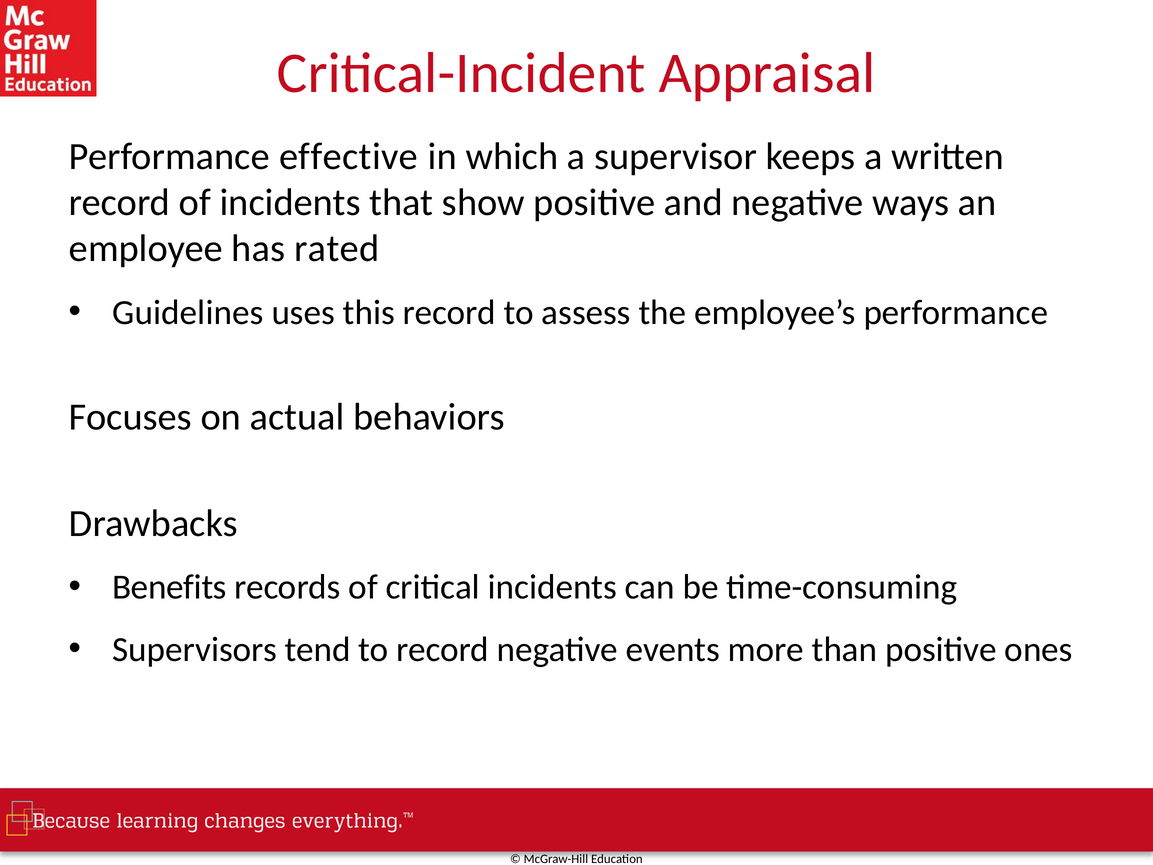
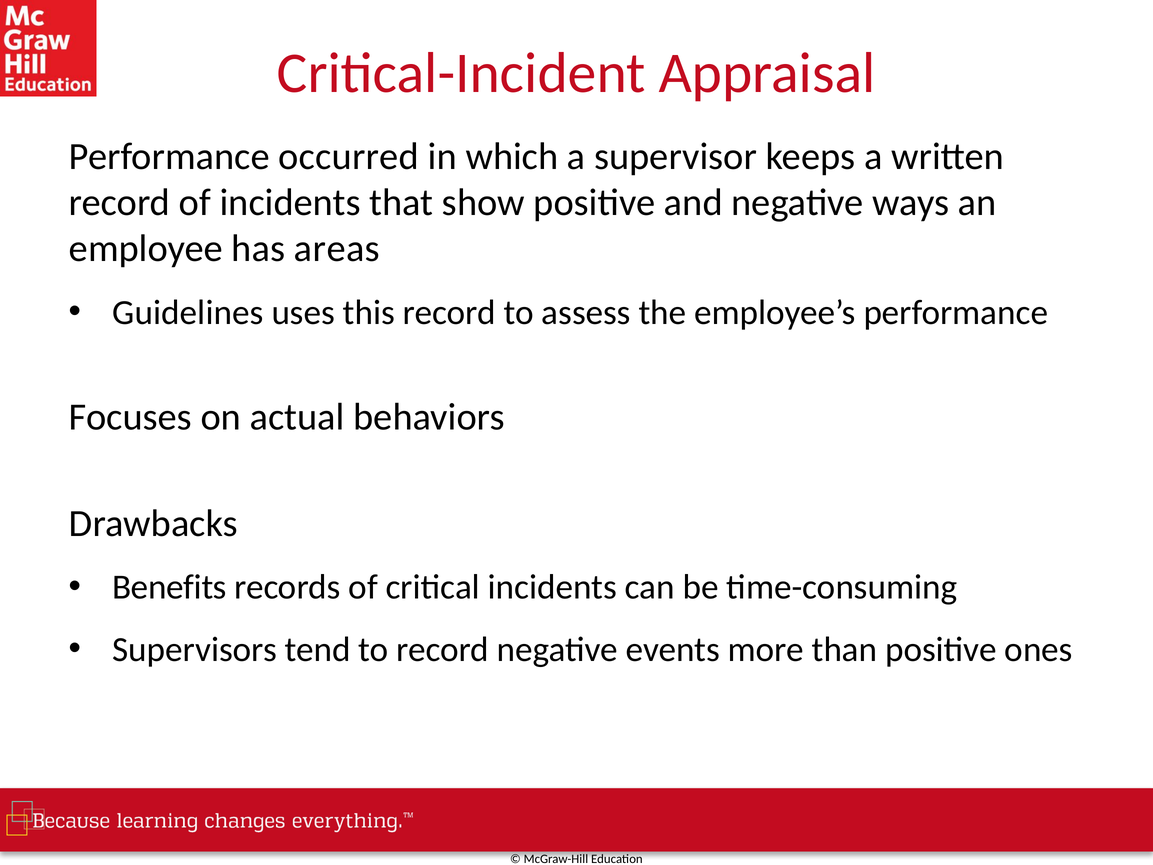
effective: effective -> occurred
rated: rated -> areas
